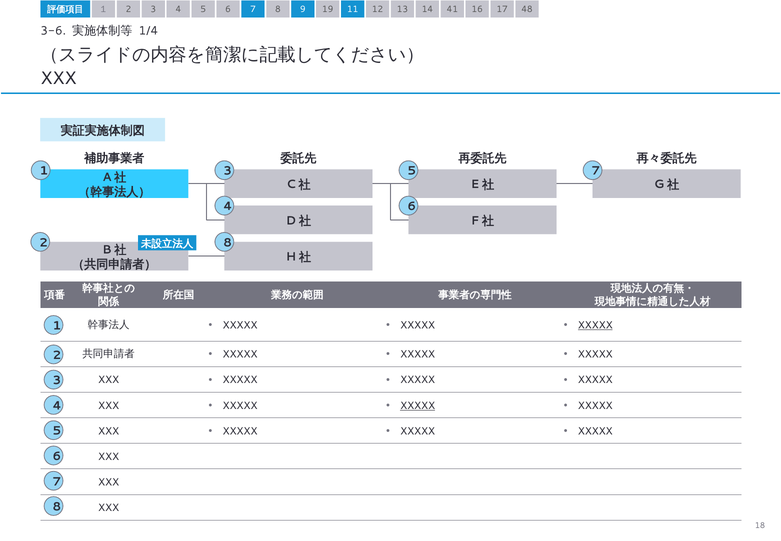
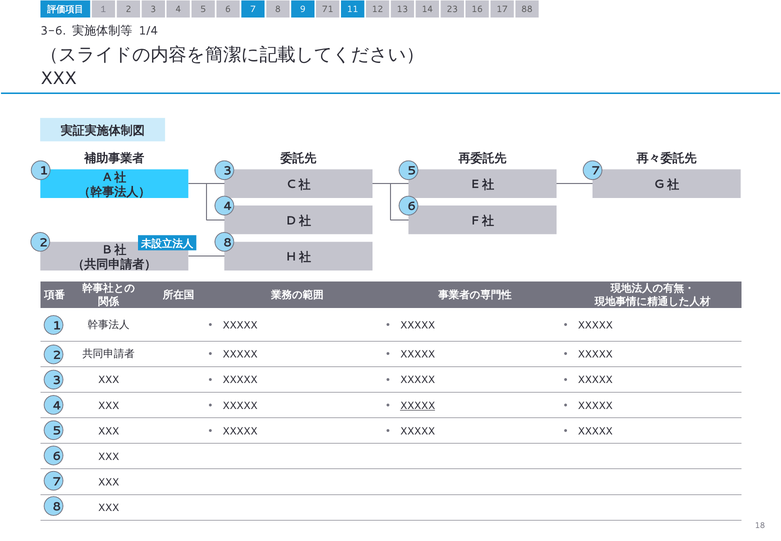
19: 19 -> 71
41: 41 -> 23
48: 48 -> 88
XXXXX at (595, 325) underline: present -> none
